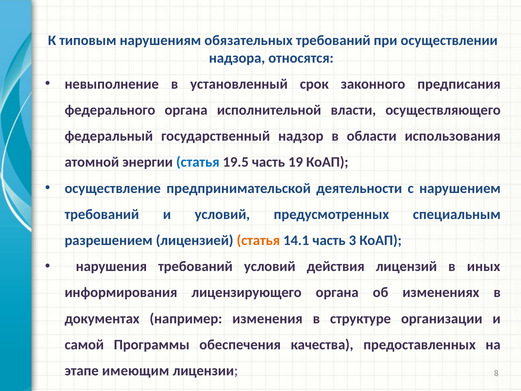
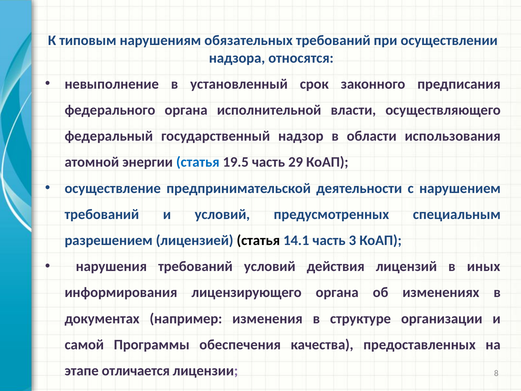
19: 19 -> 29
статья at (258, 240) colour: orange -> black
имеющим: имеющим -> отличается
